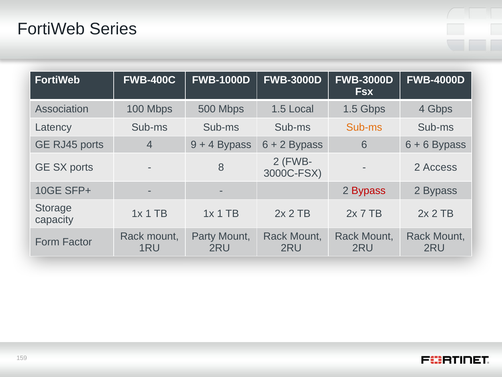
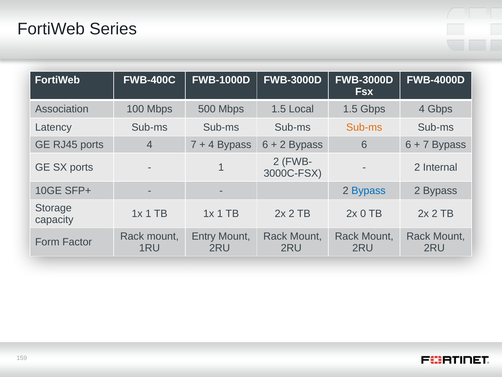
4 9: 9 -> 7
6 at (426, 145): 6 -> 7
8 at (221, 167): 8 -> 1
Access: Access -> Internal
Bypass at (369, 190) colour: red -> blue
7: 7 -> 0
Party: Party -> Entry
